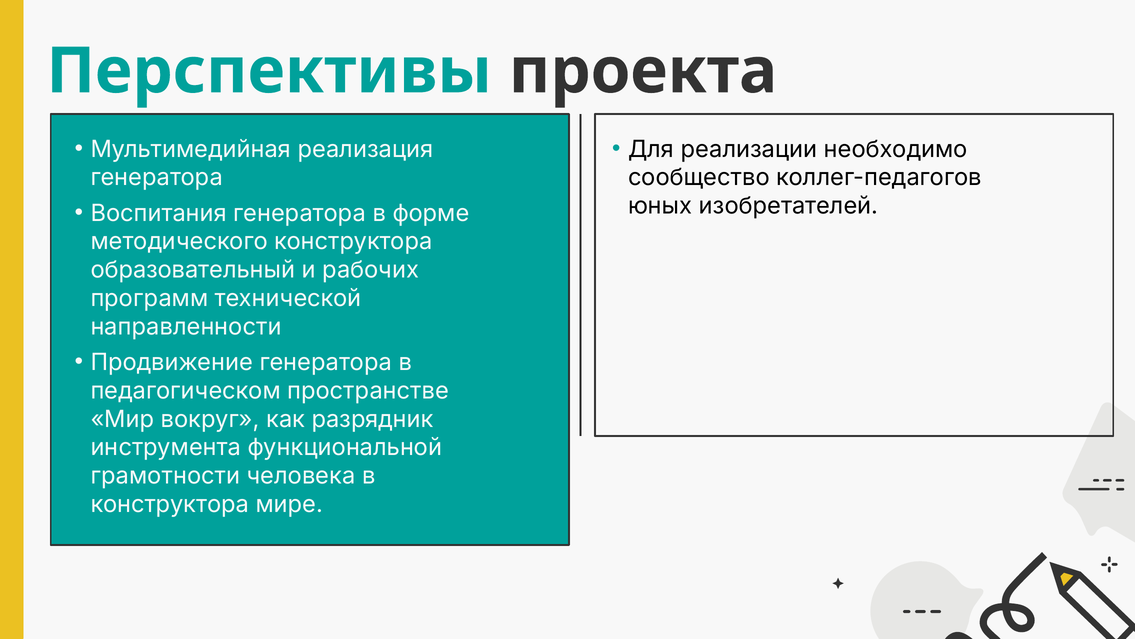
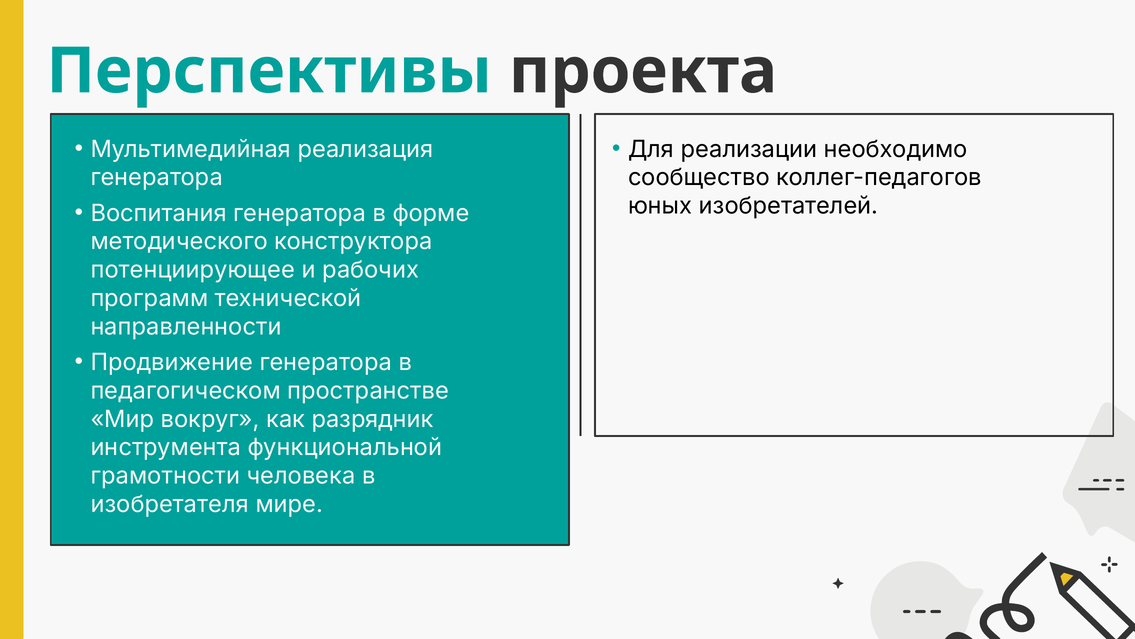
образовательный: образовательный -> потенциирующее
конструктора at (170, 504): конструктора -> изобретателя
